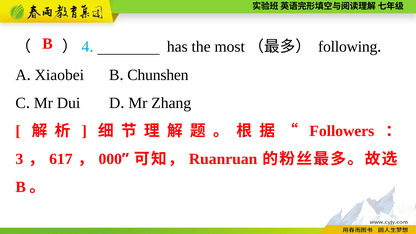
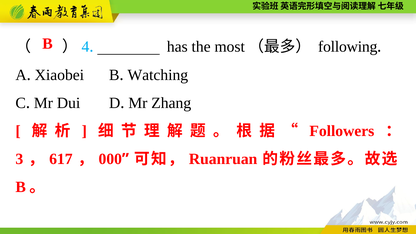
Chunshen: Chunshen -> Watching
